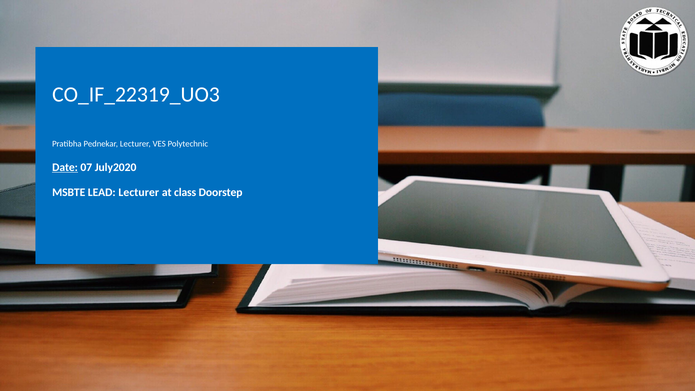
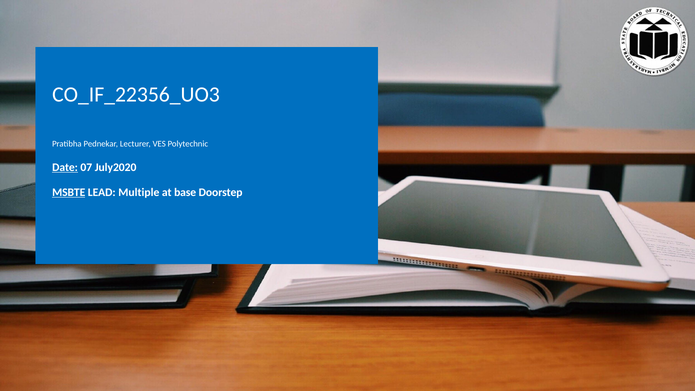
CO_IF_22319_UO3: CO_IF_22319_UO3 -> CO_IF_22356_UO3
MSBTE underline: none -> present
LEAD Lecturer: Lecturer -> Multiple
class: class -> base
